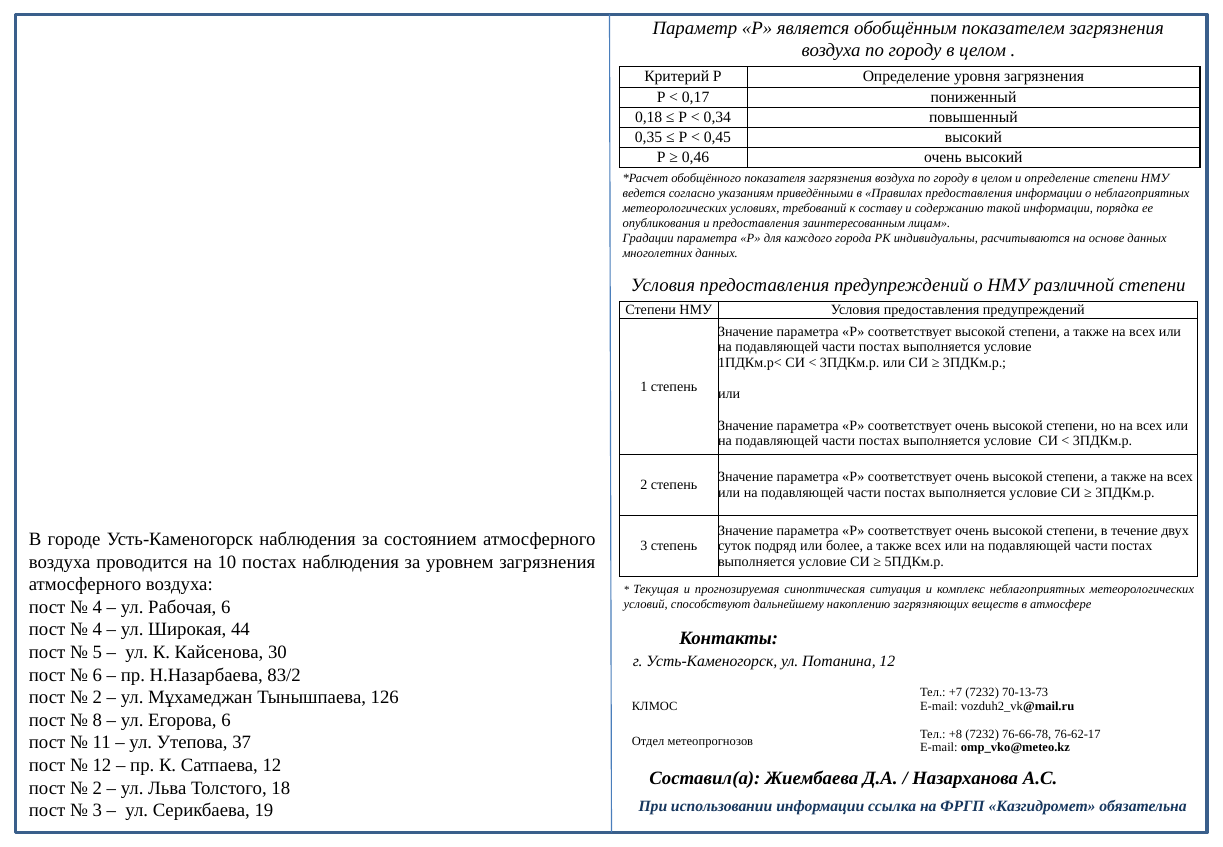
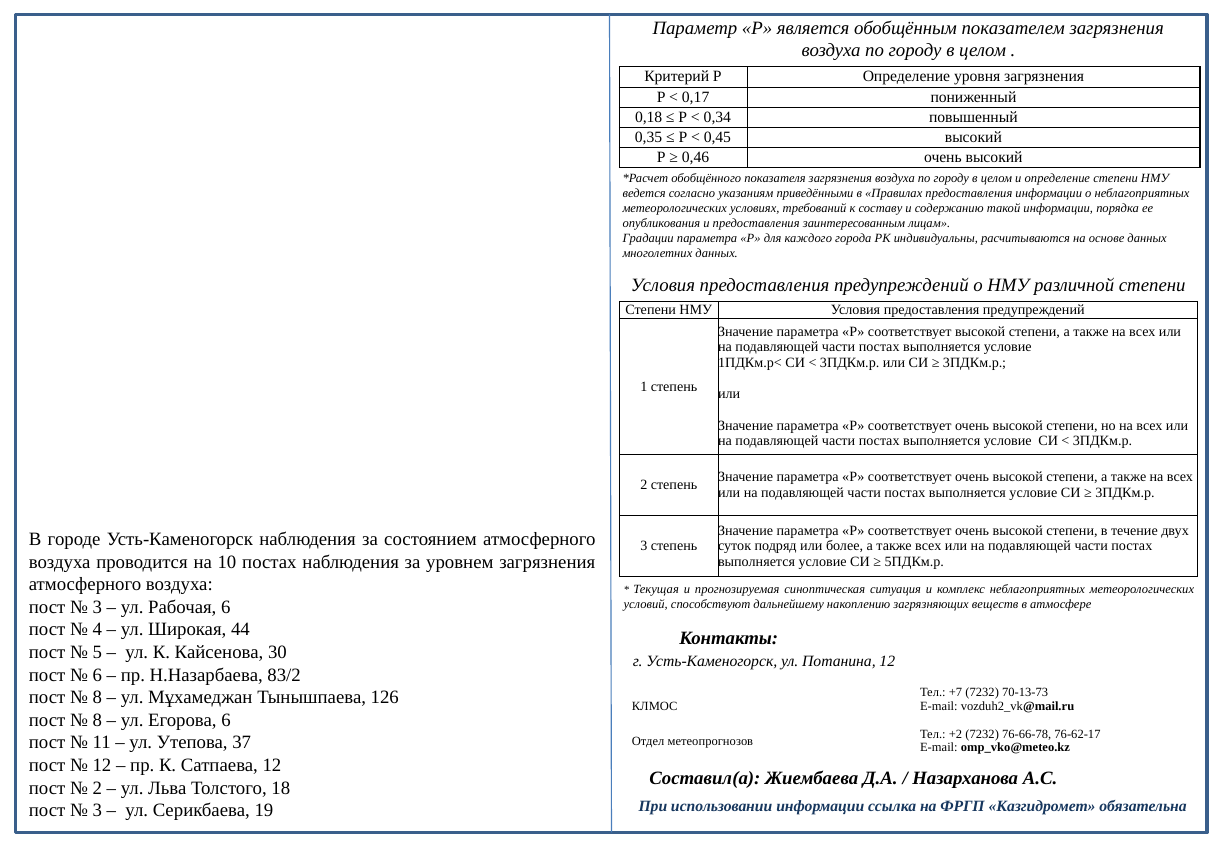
4 at (97, 607): 4 -> 3
2 at (97, 697): 2 -> 8
+8: +8 -> +2
